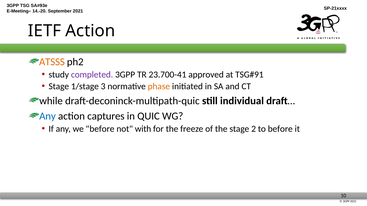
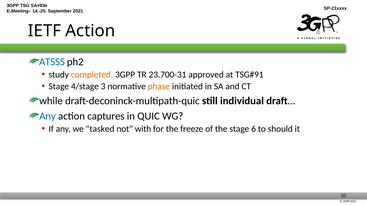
ATSSS colour: orange -> blue
completed colour: purple -> orange
23.700-41: 23.700-41 -> 23.700-31
1/stage: 1/stage -> 4/stage
we before: before -> tasked
2: 2 -> 6
to before: before -> should
